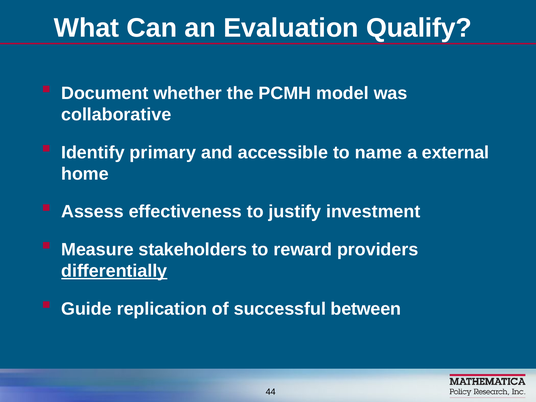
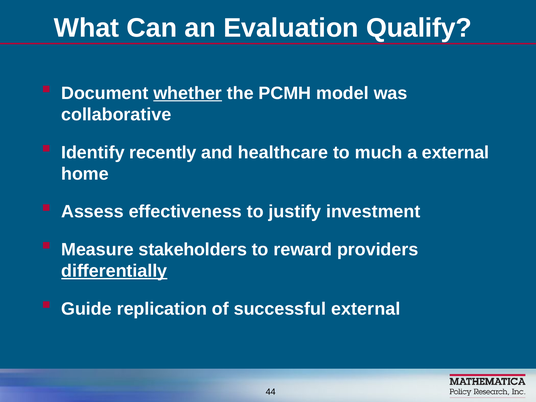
whether underline: none -> present
primary: primary -> recently
accessible: accessible -> healthcare
name: name -> much
successful between: between -> external
